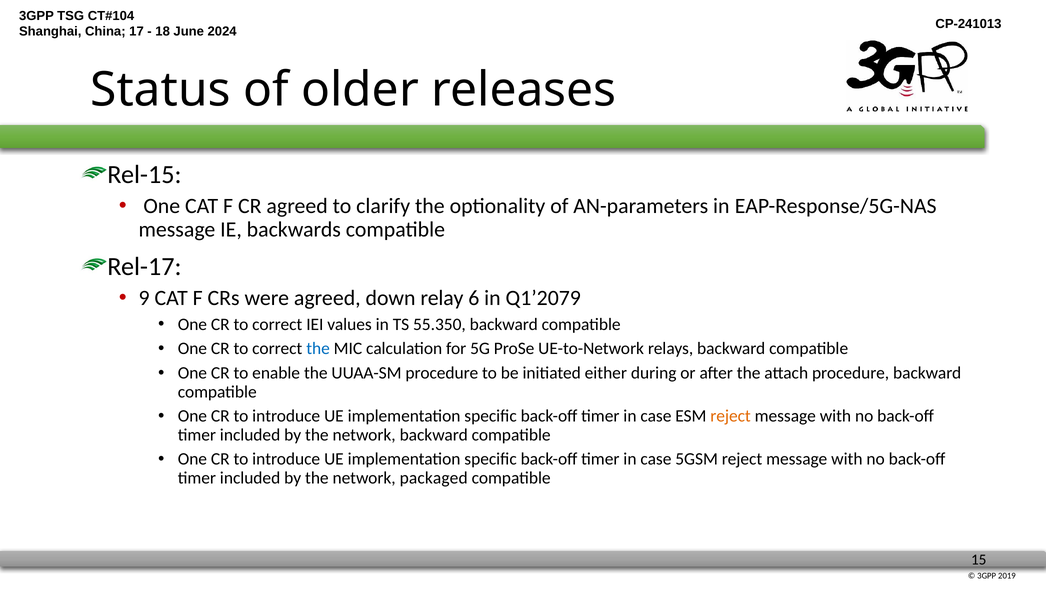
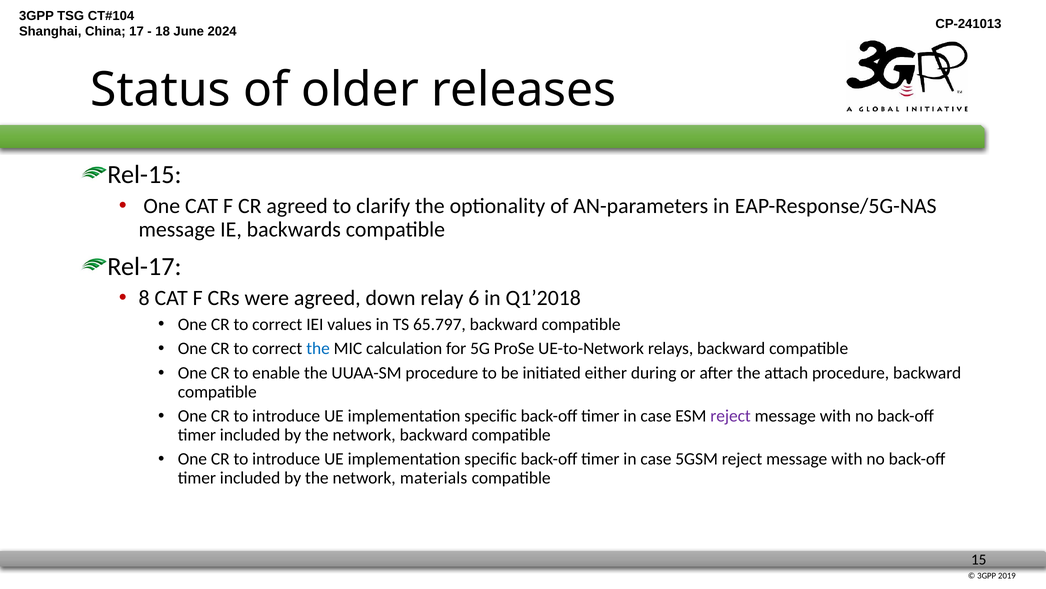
9: 9 -> 8
Q1’2079: Q1’2079 -> Q1’2018
55.350: 55.350 -> 65.797
reject at (731, 416) colour: orange -> purple
packaged: packaged -> materials
